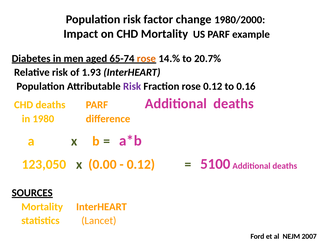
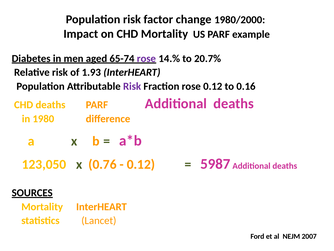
rose at (146, 58) colour: orange -> purple
0.00: 0.00 -> 0.76
5100: 5100 -> 5987
